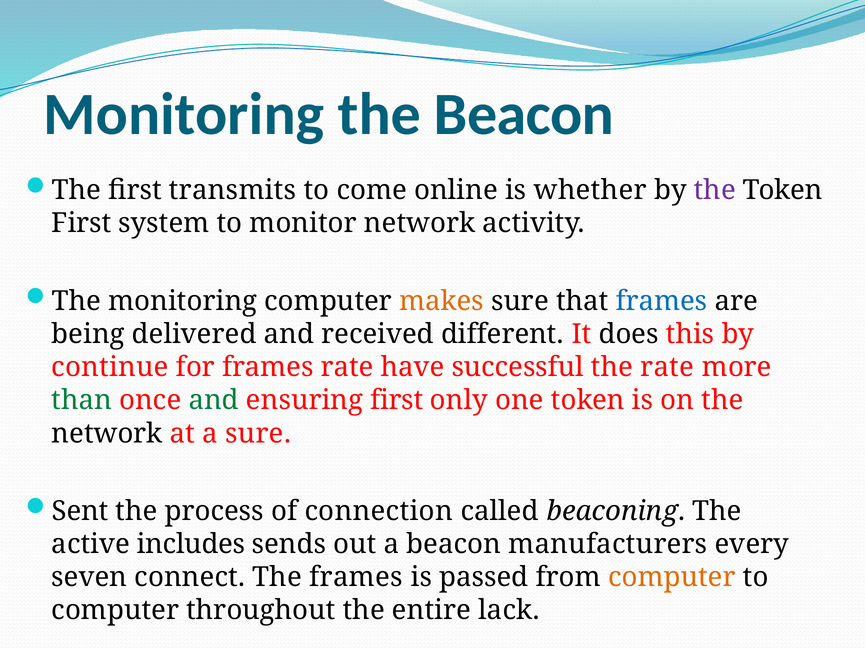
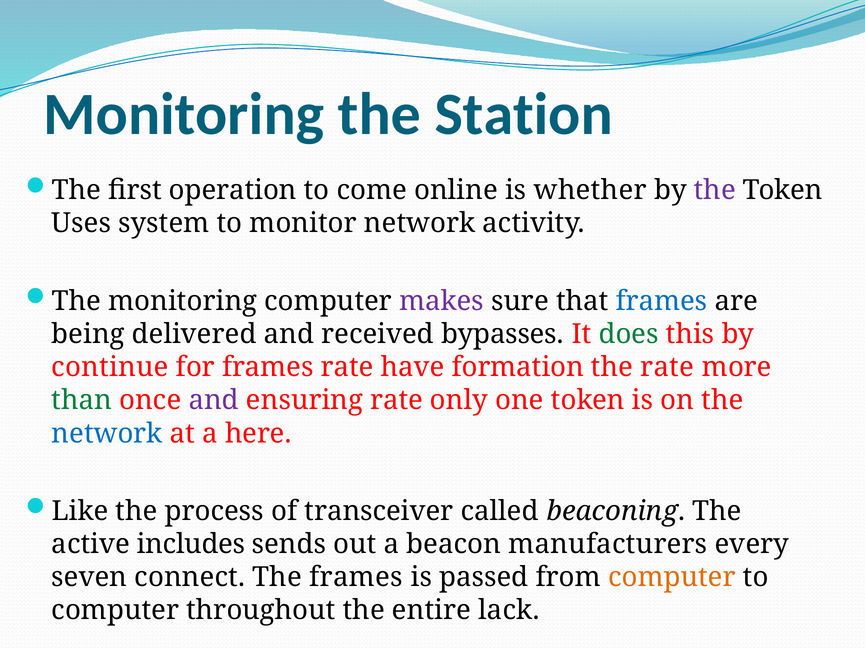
the Beacon: Beacon -> Station
transmits: transmits -> operation
First at (81, 224): First -> Uses
makes colour: orange -> purple
different: different -> bypasses
does colour: black -> green
successful: successful -> formation
and at (214, 401) colour: green -> purple
ensuring first: first -> rate
network at (107, 434) colour: black -> blue
a sure: sure -> here
Sent: Sent -> Like
connection: connection -> transceiver
